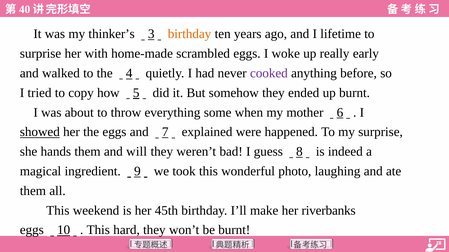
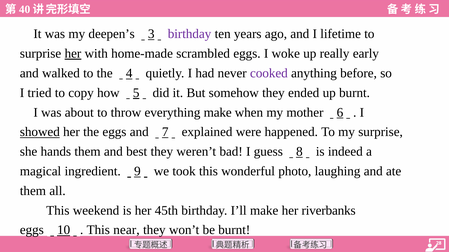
thinker’s: thinker’s -> deepen’s
birthday at (190, 34) colour: orange -> purple
her at (73, 54) underline: none -> present
everything some: some -> make
will: will -> best
hard: hard -> near
